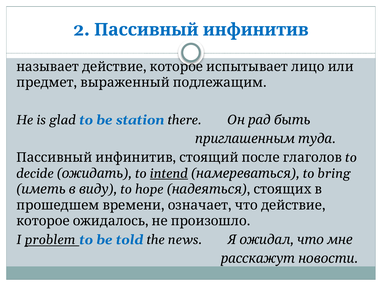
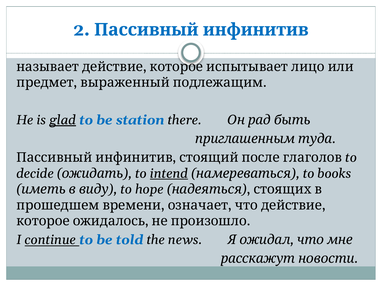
glad underline: none -> present
bring: bring -> books
problem: problem -> continue
